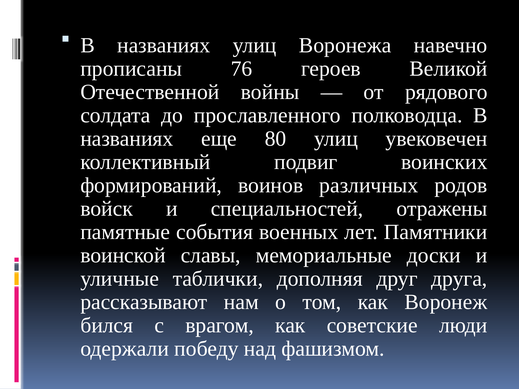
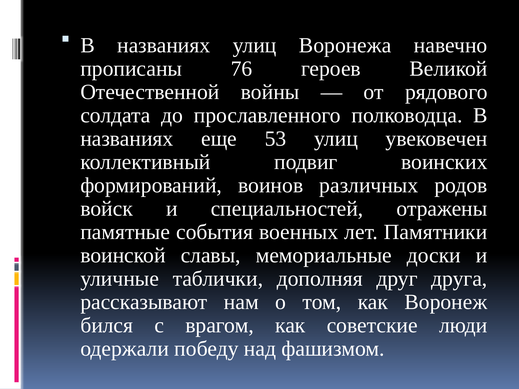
80: 80 -> 53
